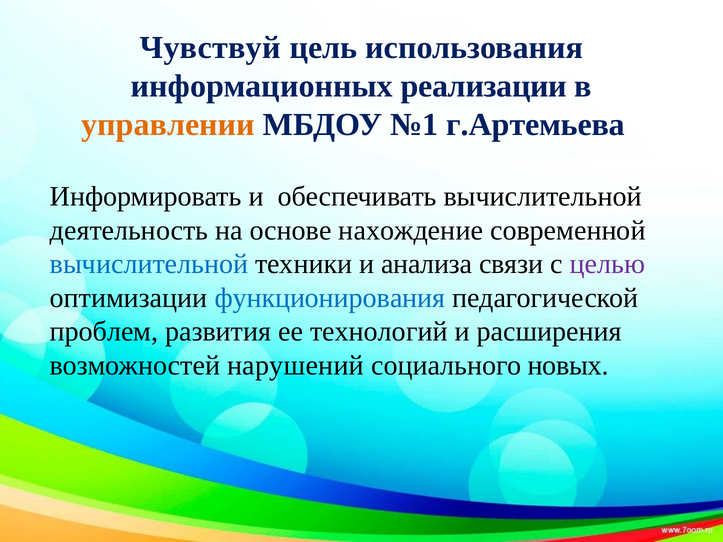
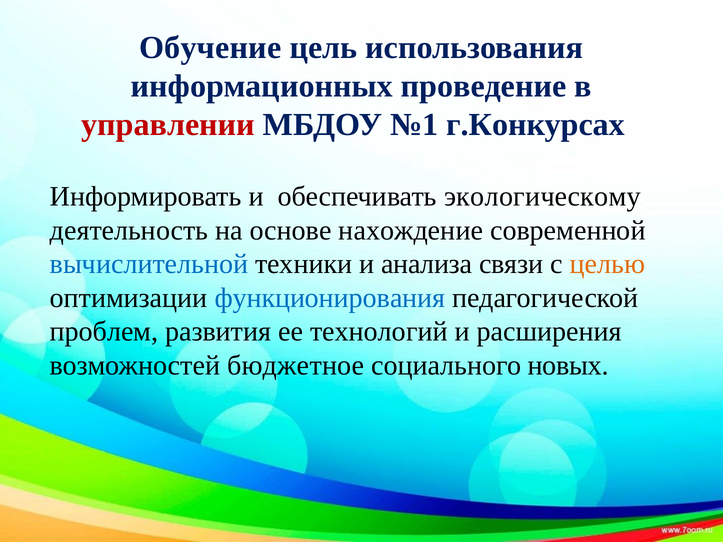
Чувствуй: Чувствуй -> Обучение
реализации: реализации -> проведение
управлении colour: orange -> red
г.Артемьева: г.Артемьева -> г.Конкурсах
обеспечивать вычислительной: вычислительной -> экологическому
целью colour: purple -> orange
нарушений: нарушений -> бюджетное
